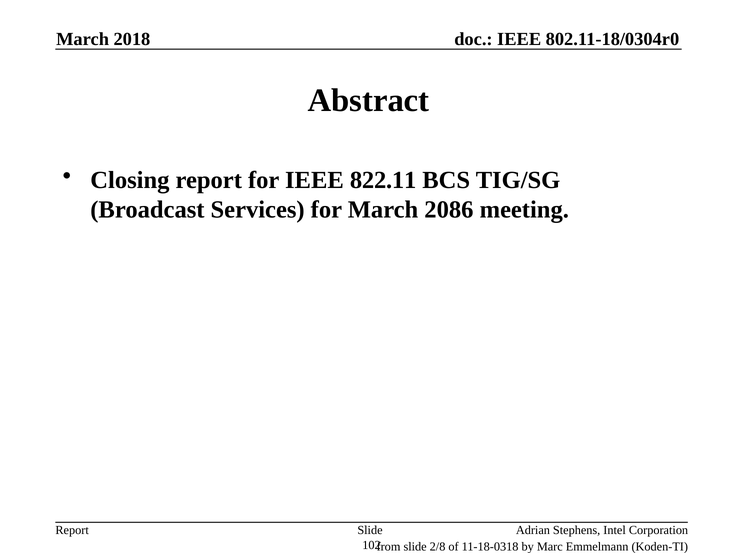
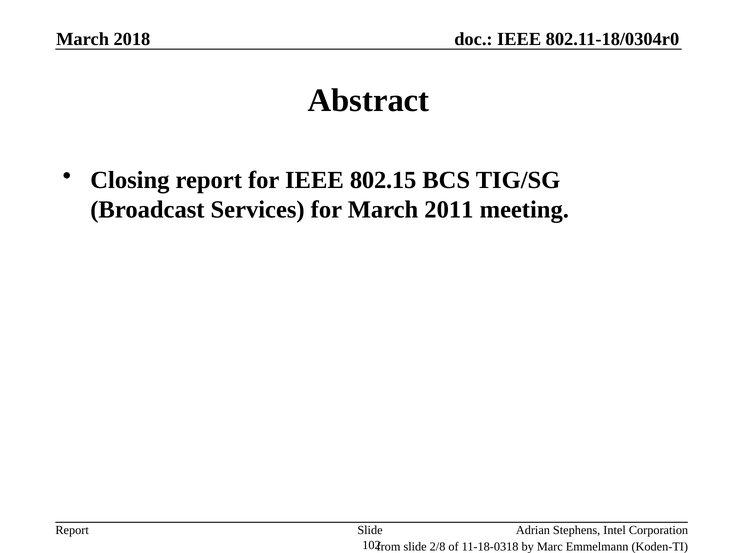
822.11: 822.11 -> 802.15
2086: 2086 -> 2011
